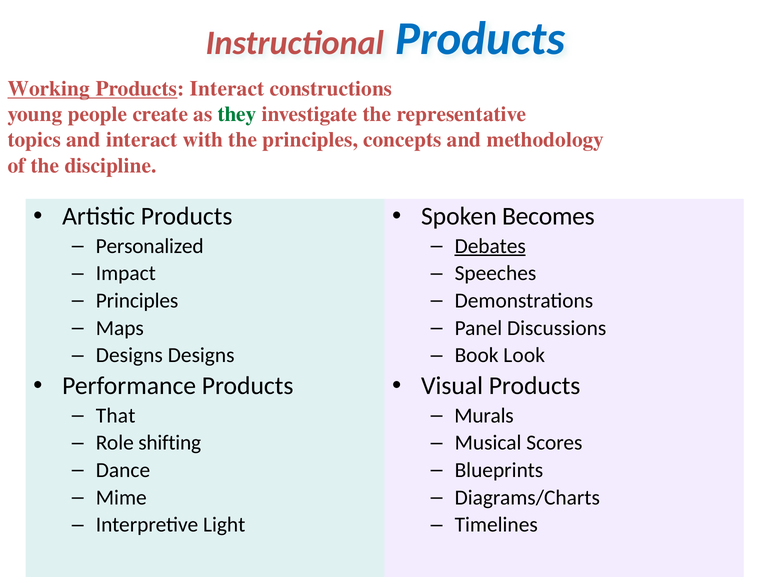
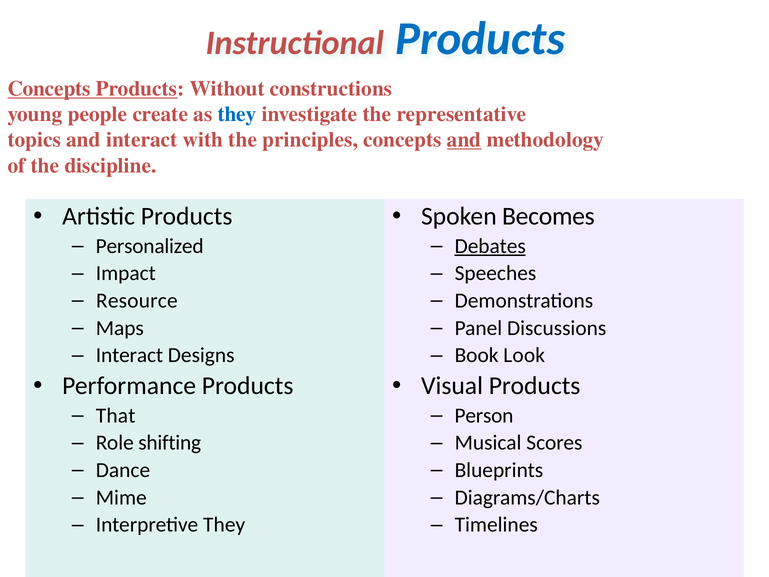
Working at (49, 89): Working -> Concepts
Products Interact: Interact -> Without
they at (237, 114) colour: green -> blue
and at (464, 140) underline: none -> present
Principles at (137, 301): Principles -> Resource
Designs at (129, 355): Designs -> Interact
Murals: Murals -> Person
Interpretive Light: Light -> They
